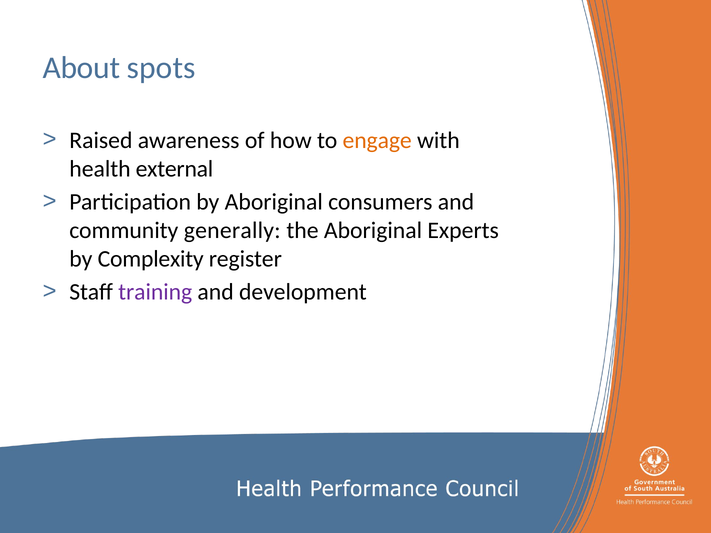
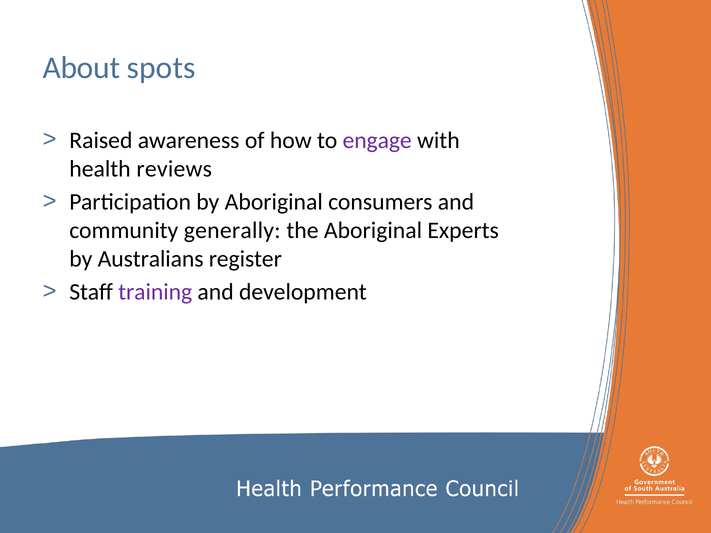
engage colour: orange -> purple
external: external -> reviews
Complexity: Complexity -> Australians
